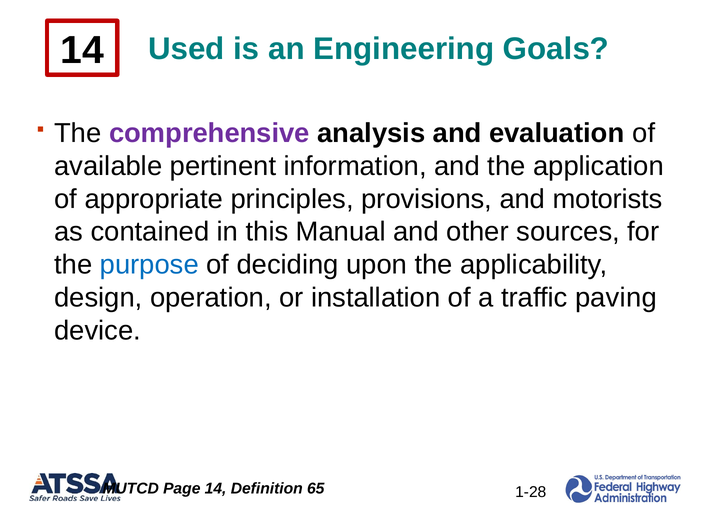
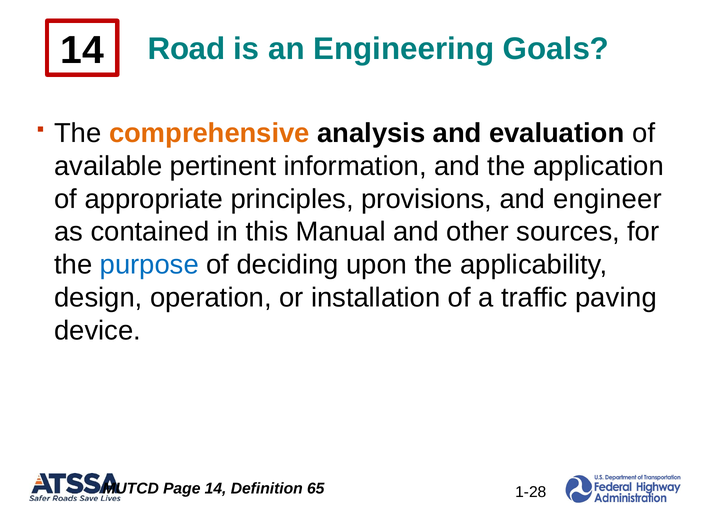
Used: Used -> Road
comprehensive colour: purple -> orange
motorists: motorists -> engineer
